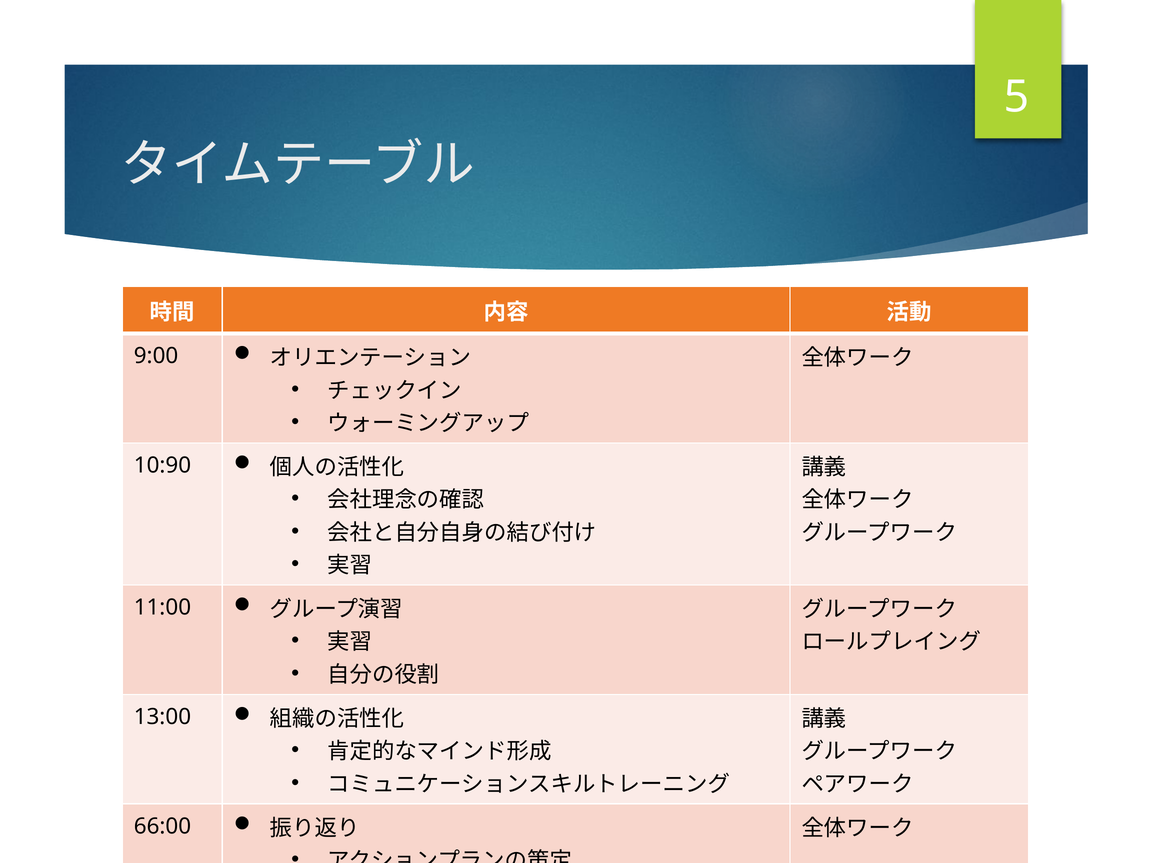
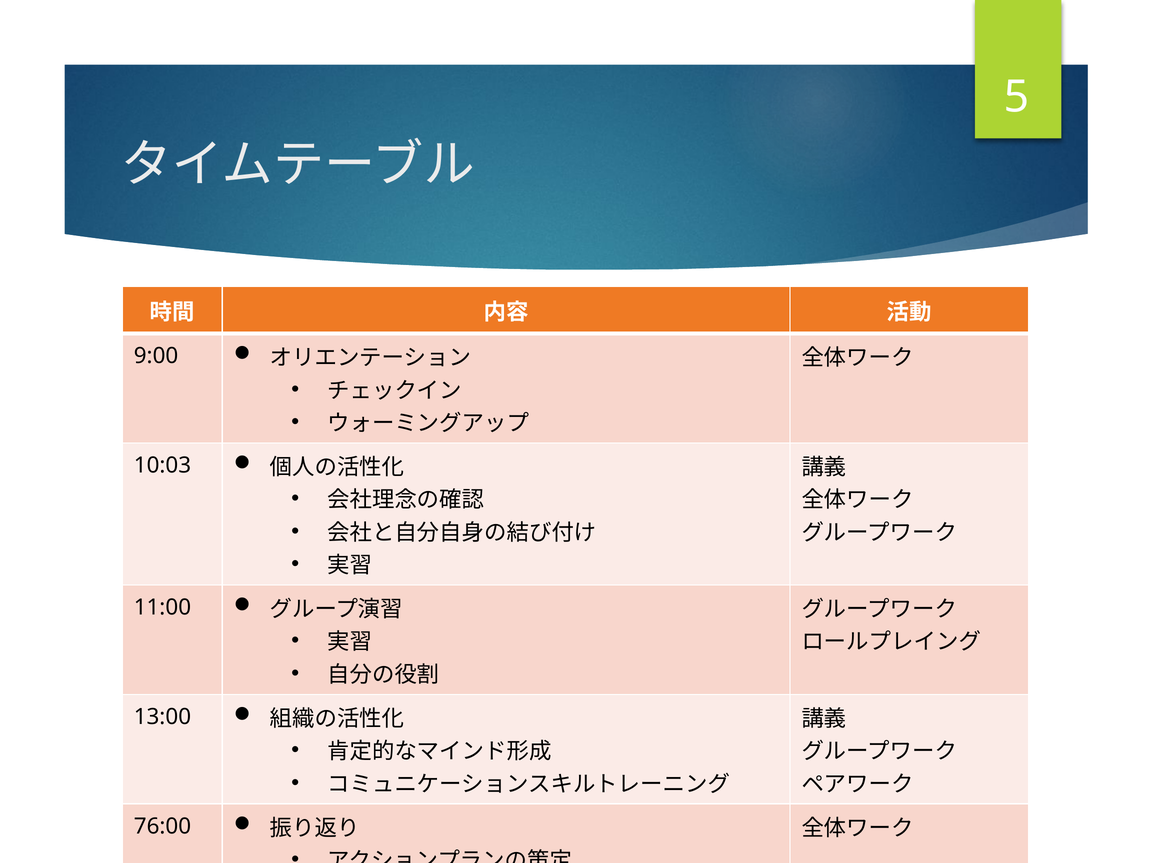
10:90: 10:90 -> 10:03
66:00: 66:00 -> 76:00
